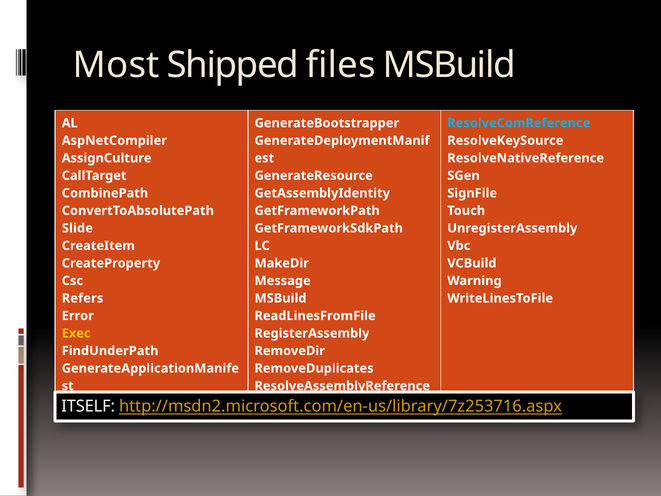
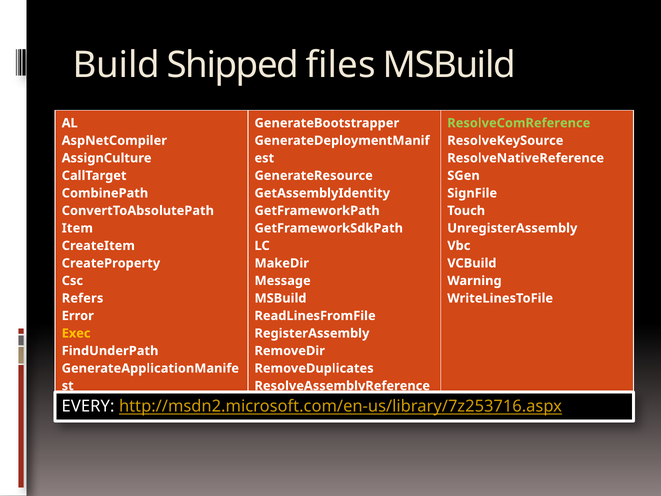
Most: Most -> Build
ResolveComReference colour: light blue -> light green
Slide: Slide -> Item
ITSELF: ITSELF -> EVERY
